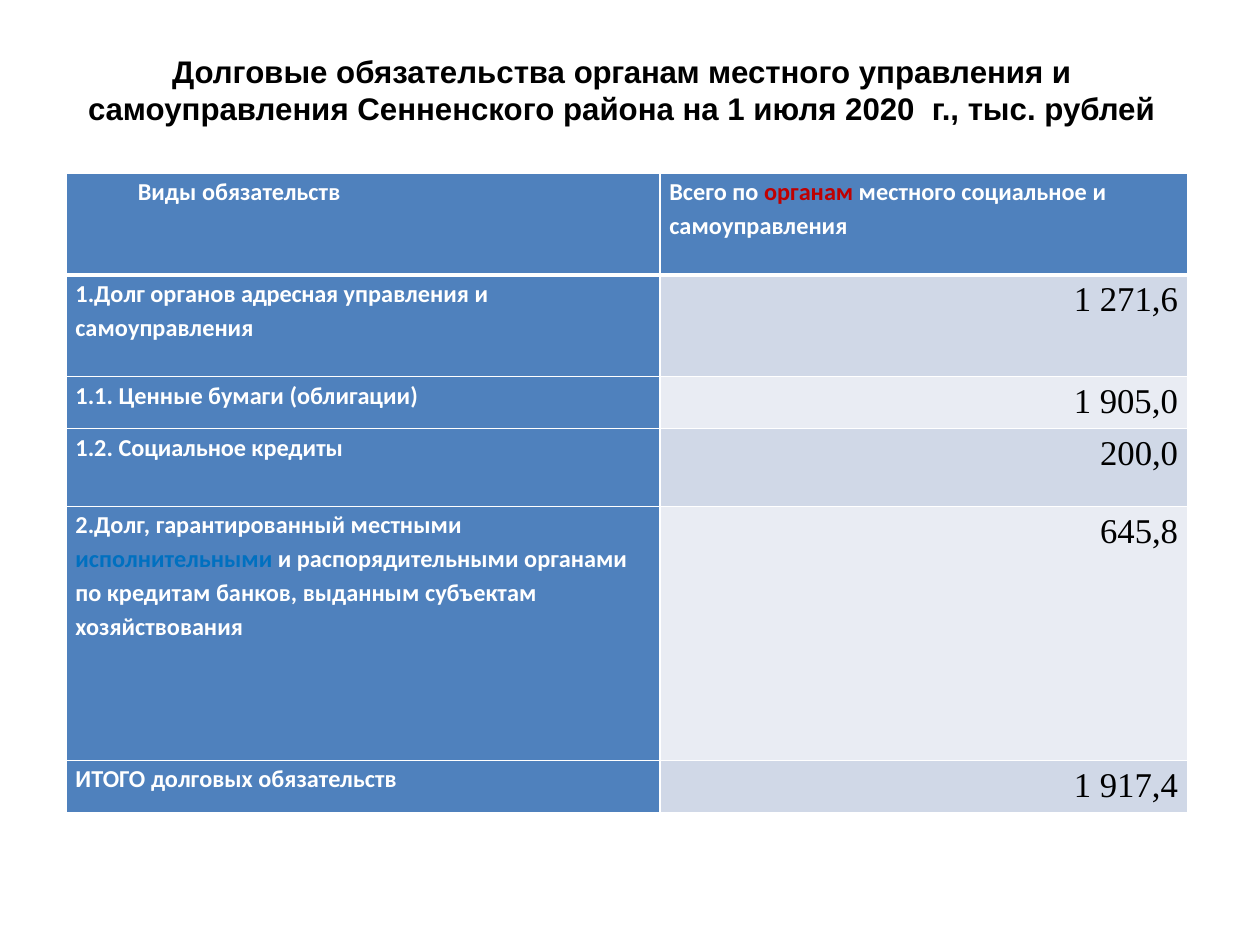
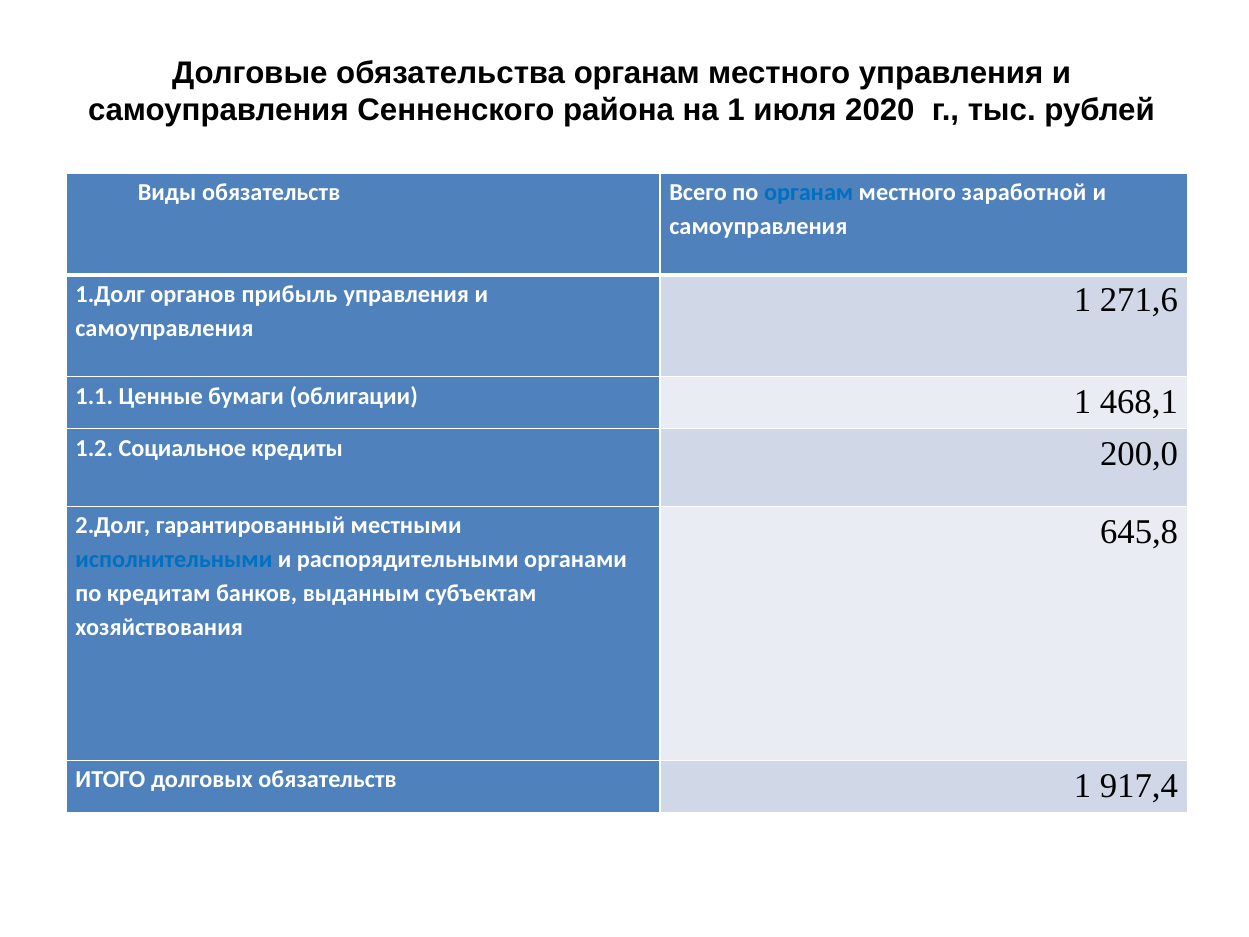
органам at (809, 193) colour: red -> blue
местного социальное: социальное -> заработной
адресная: адресная -> прибыль
905,0: 905,0 -> 468,1
